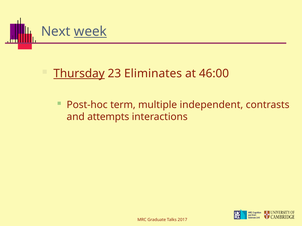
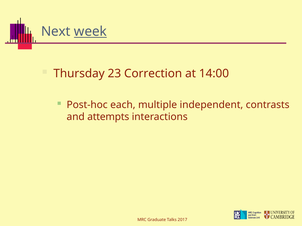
Thursday underline: present -> none
Eliminates: Eliminates -> Correction
46:00: 46:00 -> 14:00
term: term -> each
